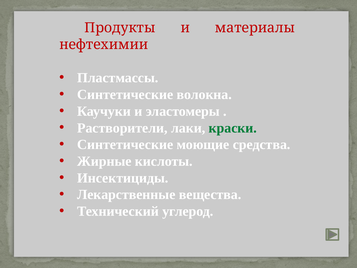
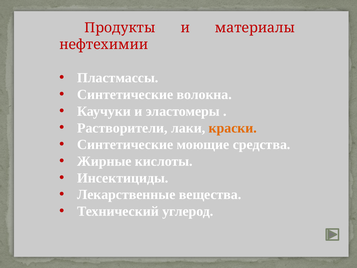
краски colour: green -> orange
